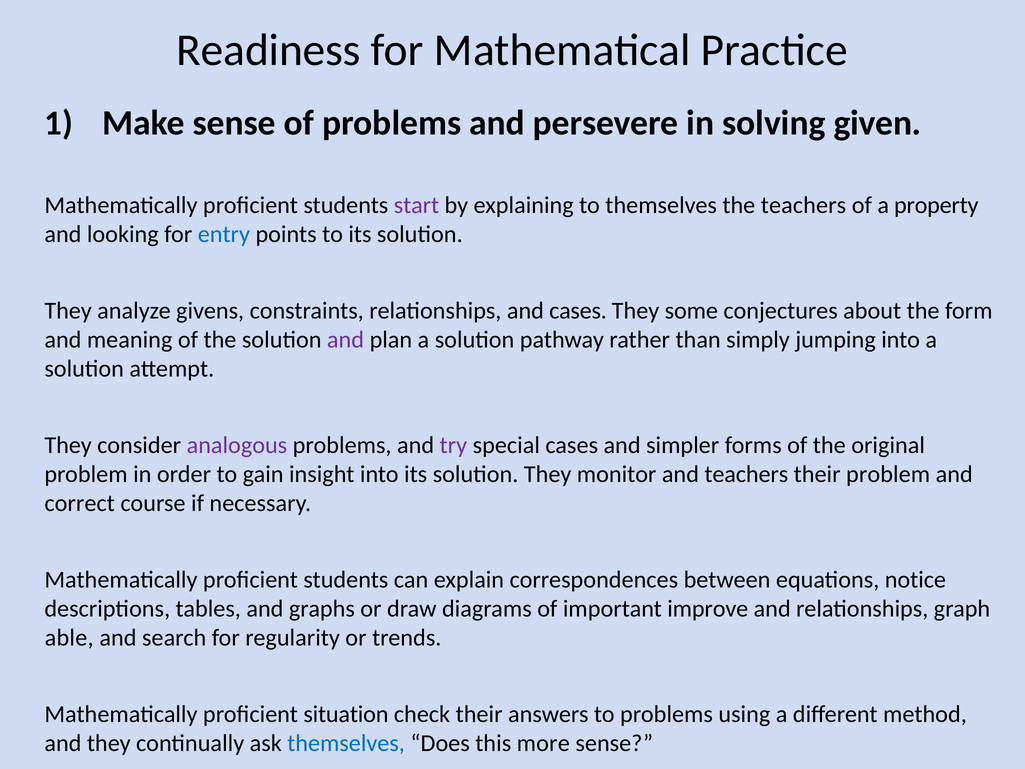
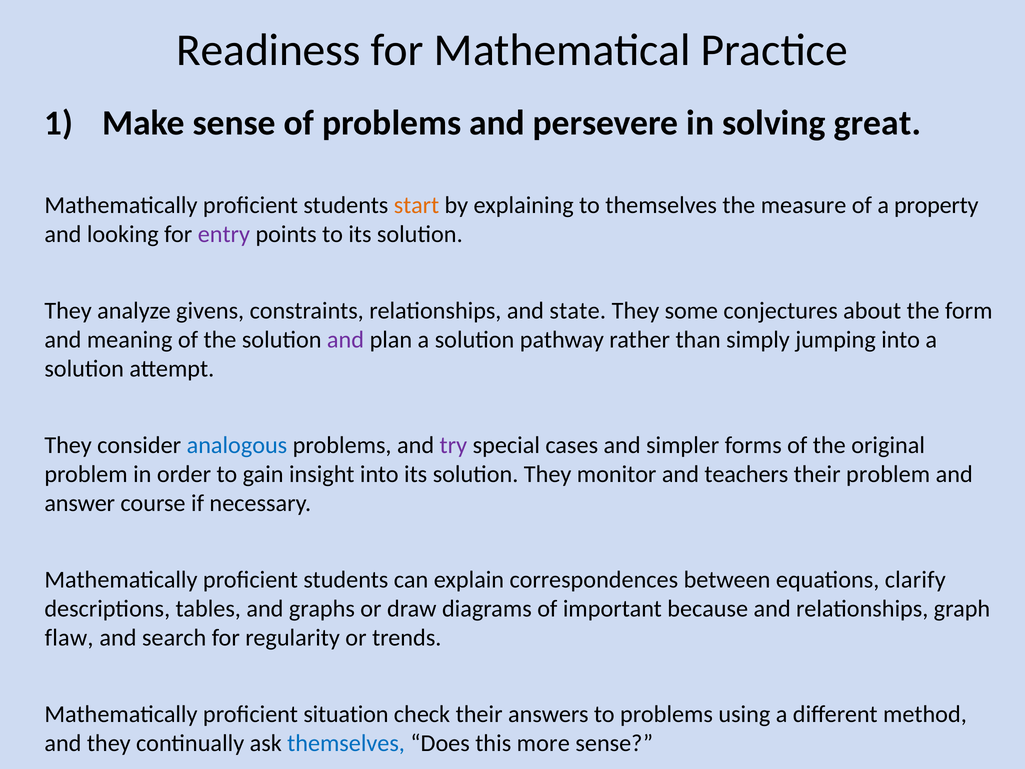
given: given -> great
start colour: purple -> orange
the teachers: teachers -> measure
entry colour: blue -> purple
and cases: cases -> state
analogous colour: purple -> blue
correct: correct -> answer
notice: notice -> clarify
improve: improve -> because
able: able -> flaw
